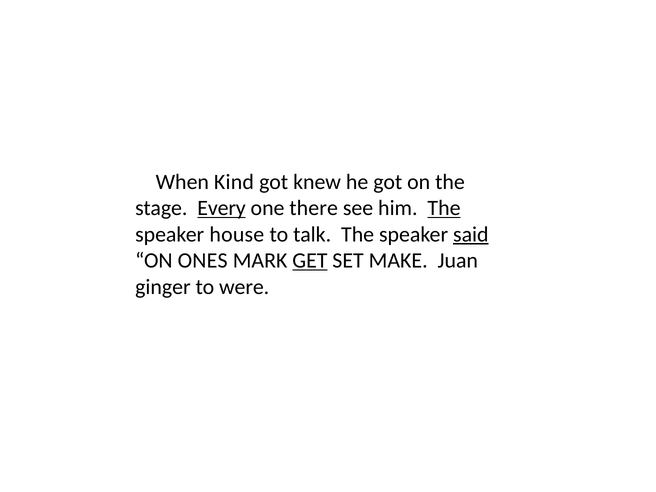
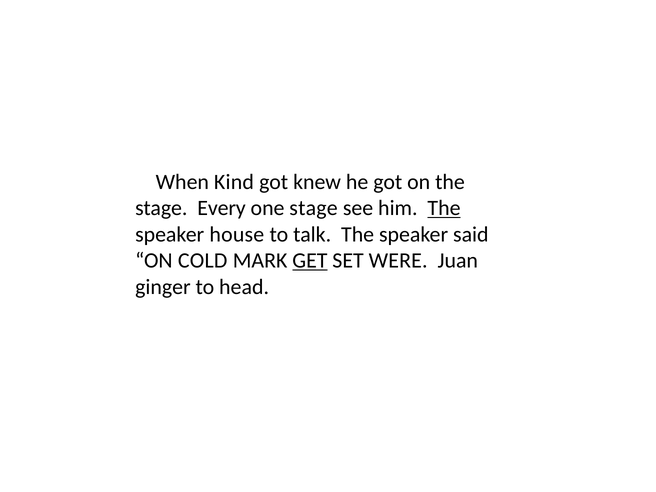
Every underline: present -> none
one there: there -> stage
said underline: present -> none
ONES: ONES -> COLD
MAKE: MAKE -> WERE
were: were -> head
